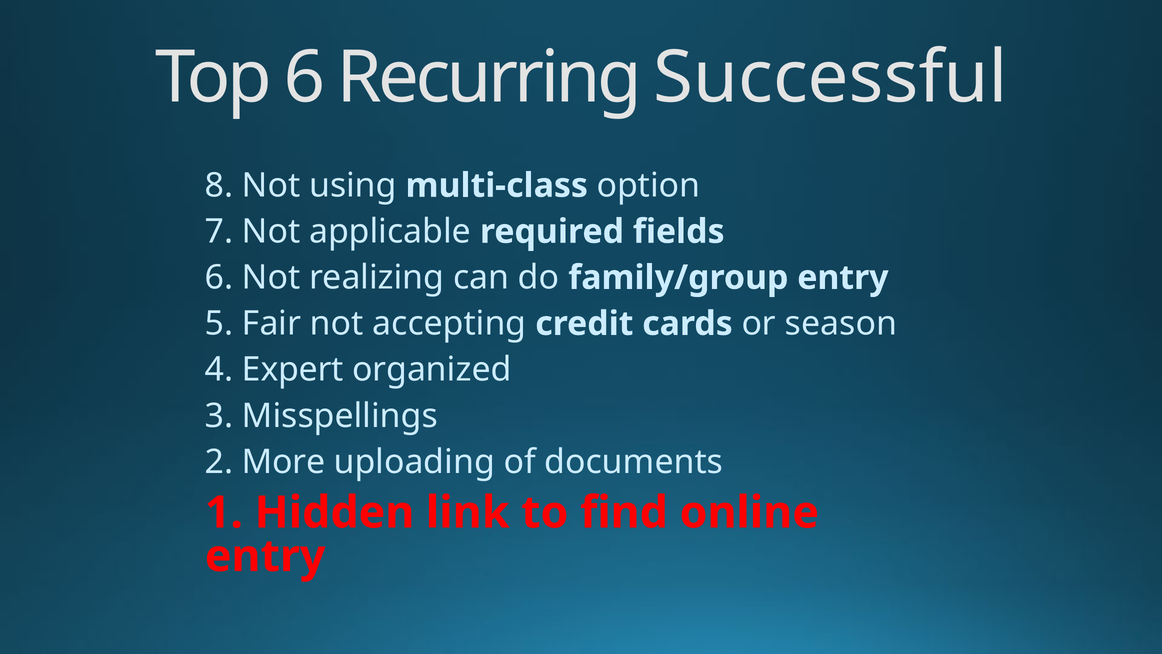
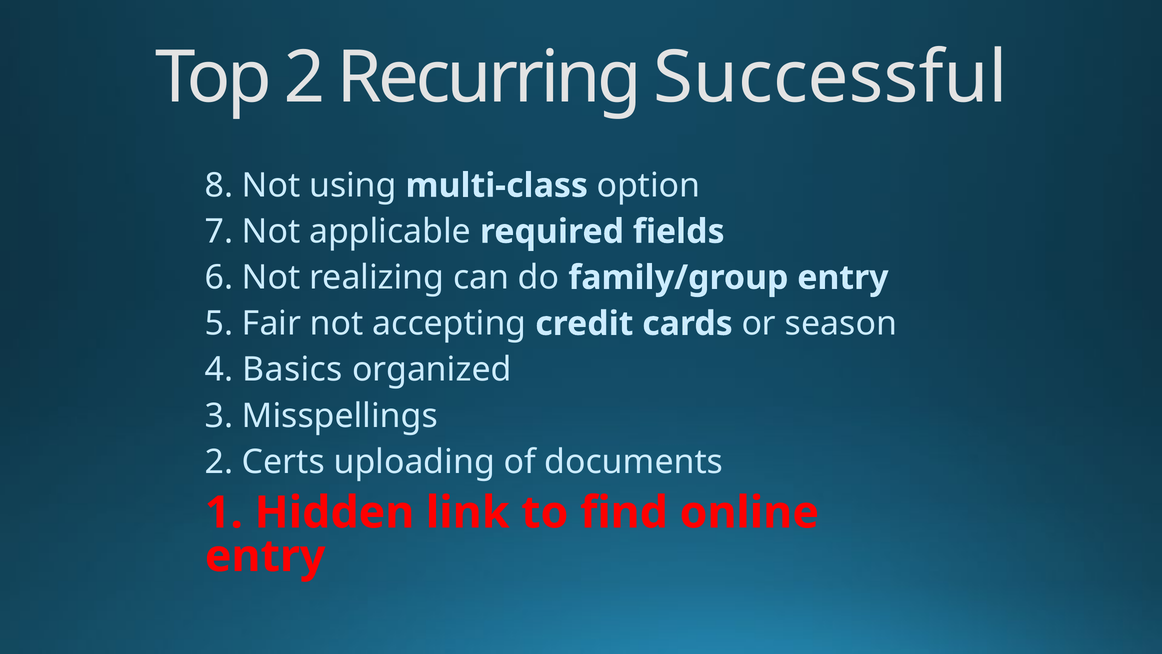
Top 6: 6 -> 2
Expert: Expert -> Basics
More: More -> Certs
